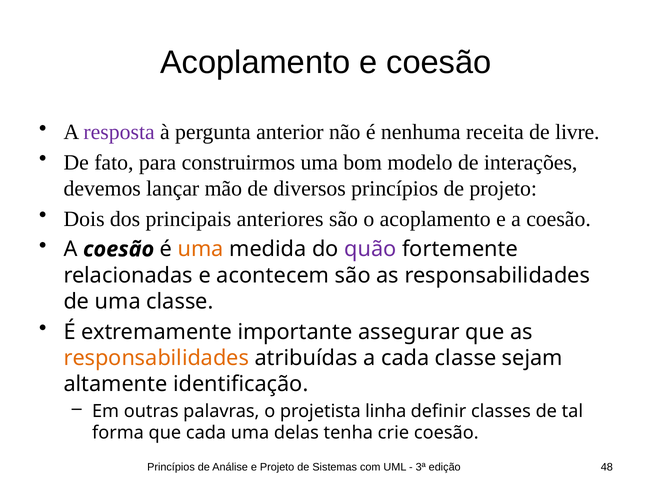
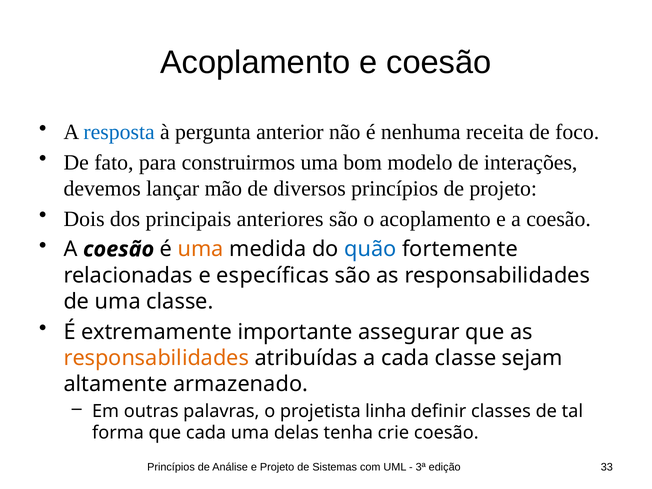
resposta colour: purple -> blue
livre: livre -> foco
quão colour: purple -> blue
acontecem: acontecem -> específicas
identificação: identificação -> armazenado
48: 48 -> 33
